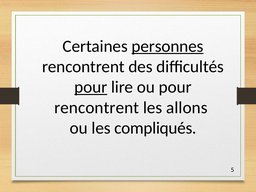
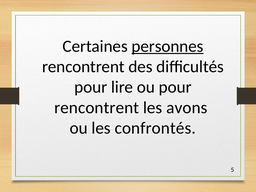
pour at (91, 87) underline: present -> none
allons: allons -> avons
compliqués: compliqués -> confrontés
